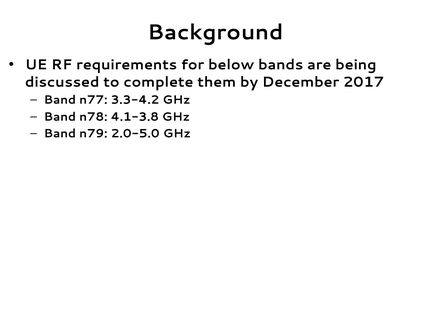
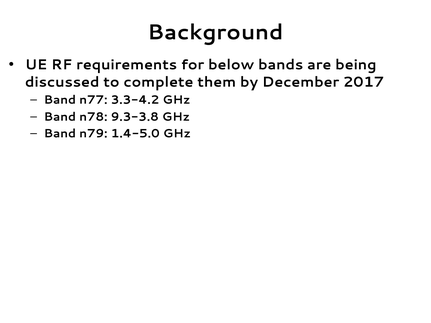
4.1-3.8: 4.1-3.8 -> 9.3-3.8
2.0-5.0: 2.0-5.0 -> 1.4-5.0
